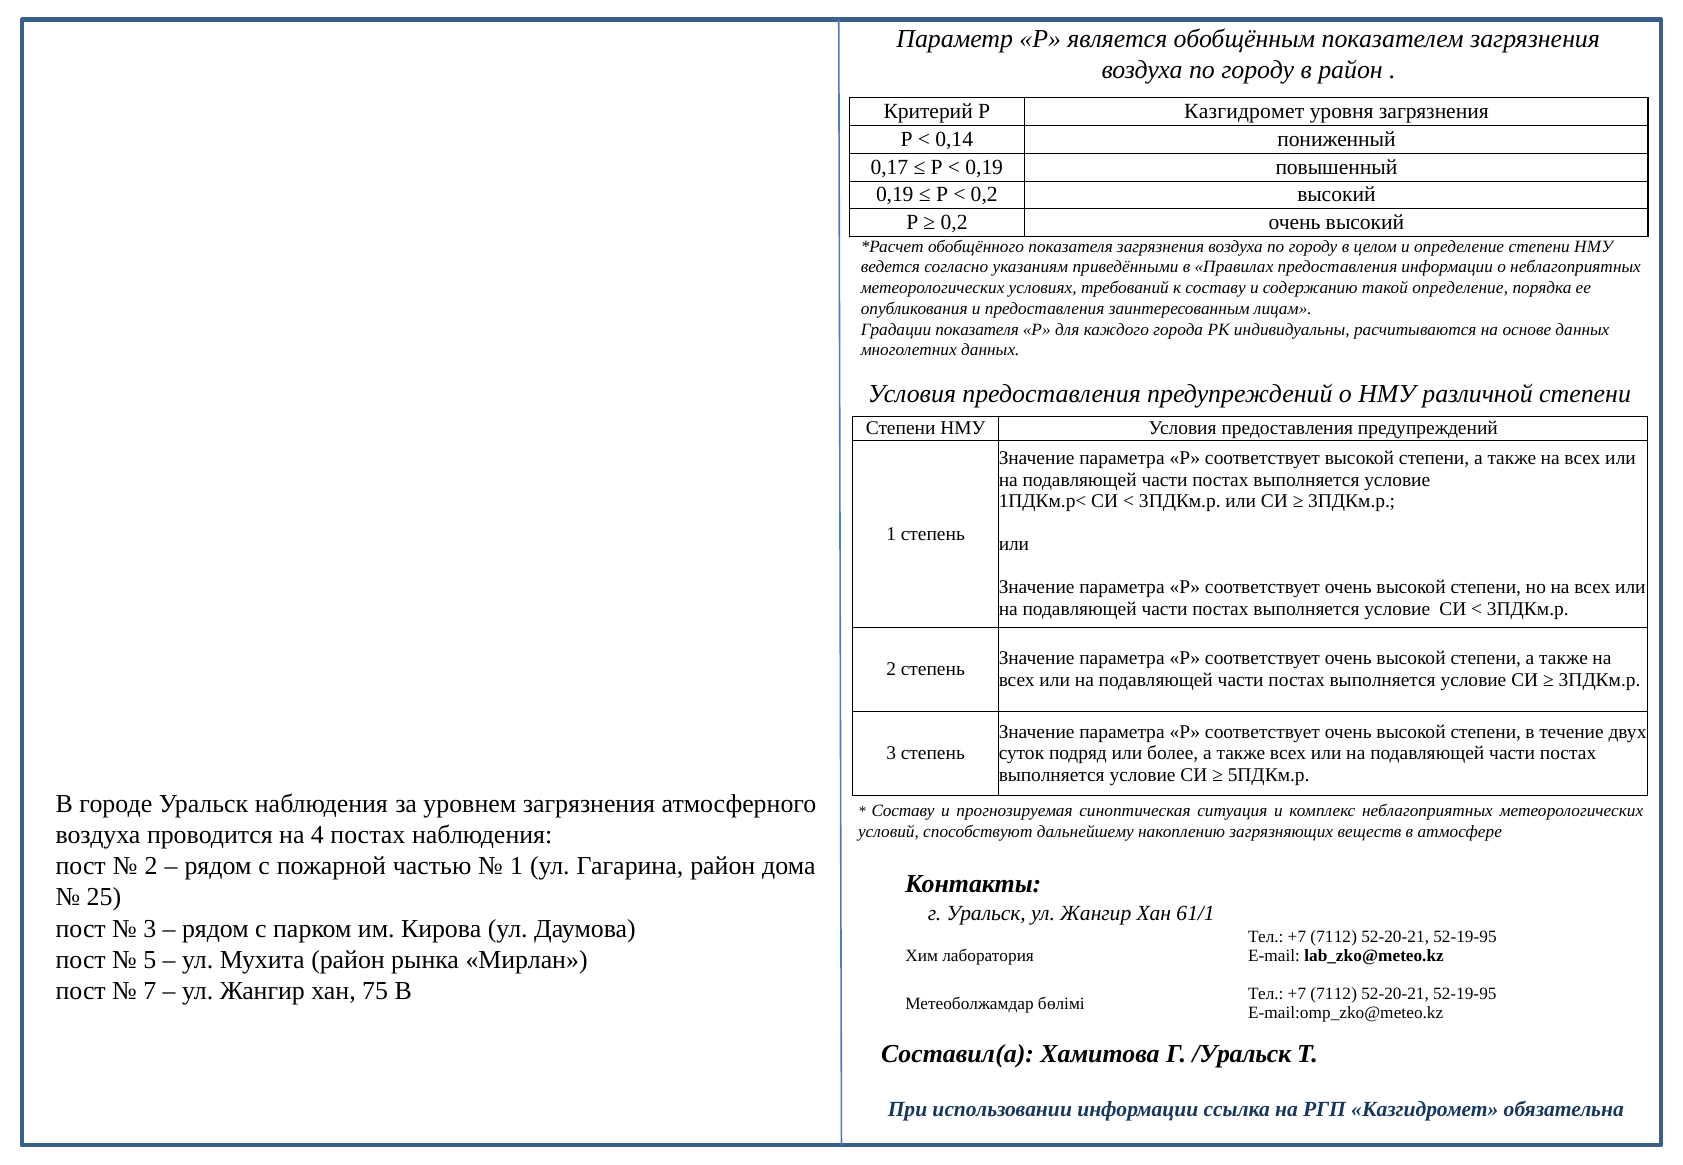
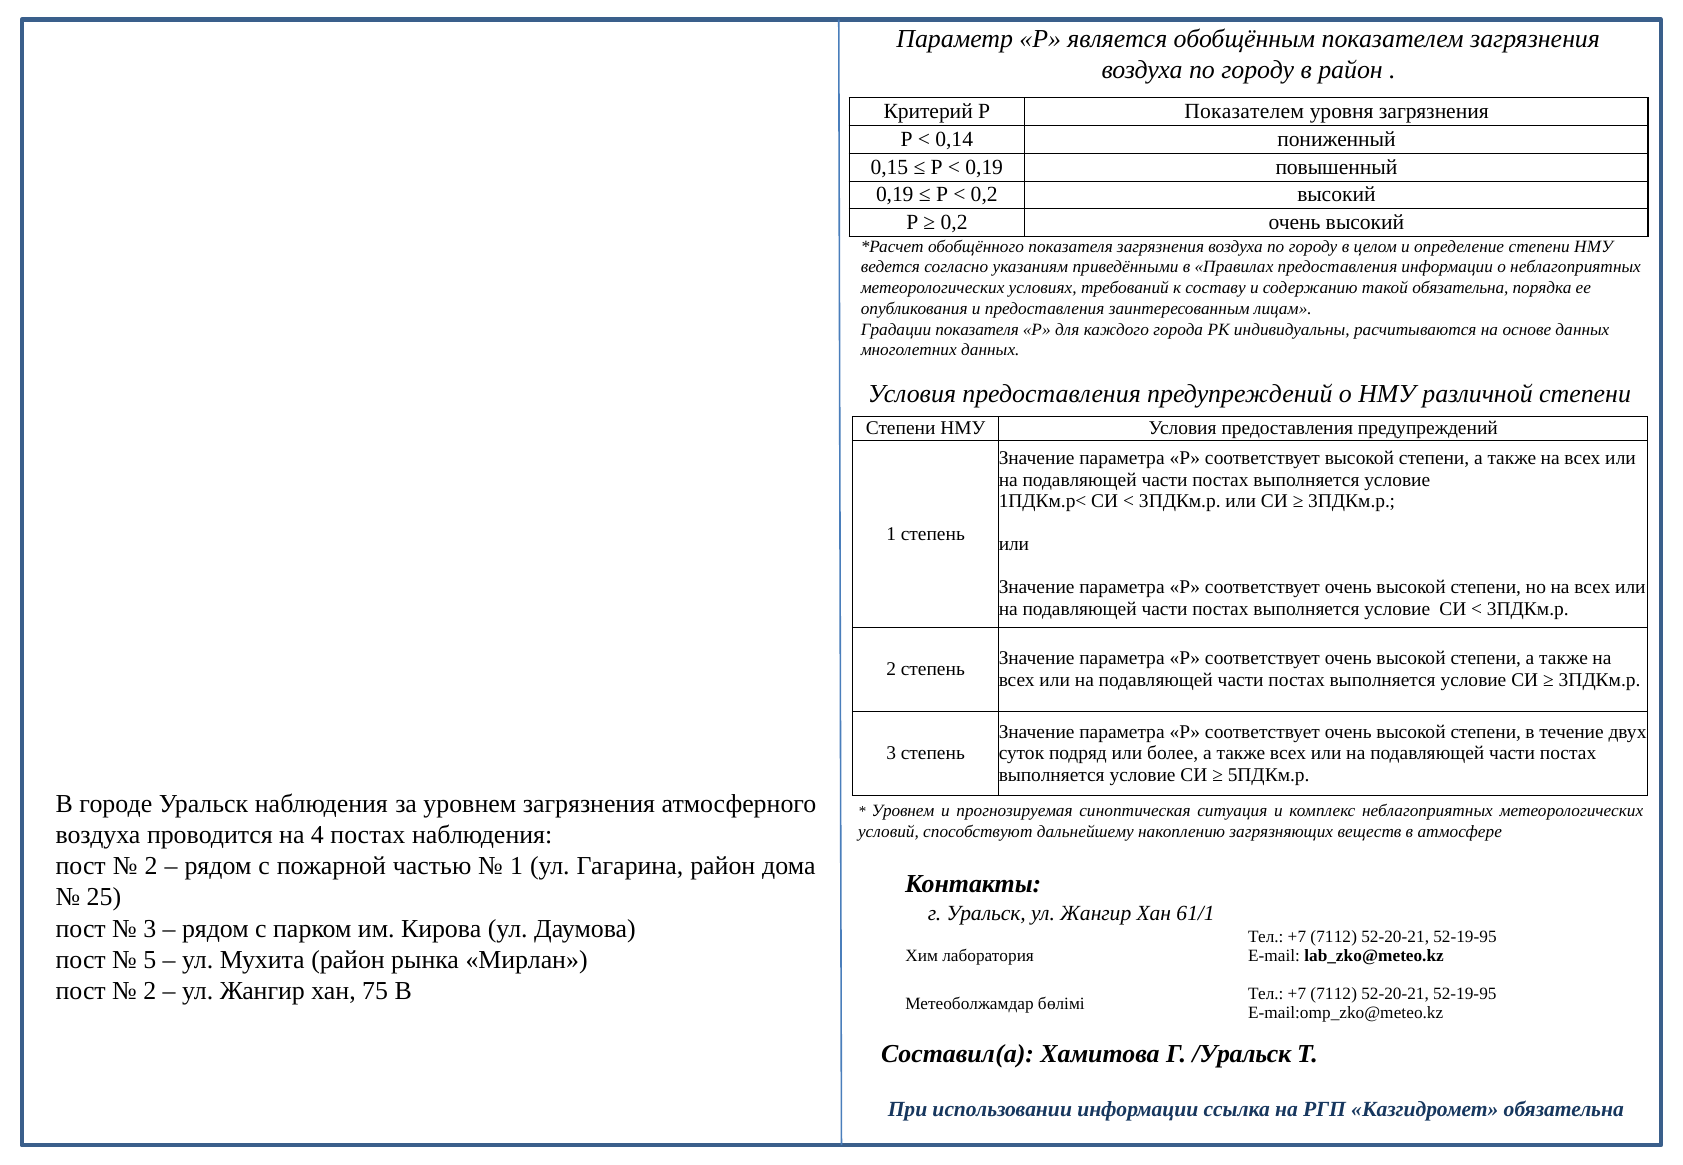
Р Казгидромет: Казгидромет -> Показателем
0,17: 0,17 -> 0,15
такой определение: определение -> обязательна
Составу at (903, 811): Составу -> Уровнем
7 at (150, 991): 7 -> 2
